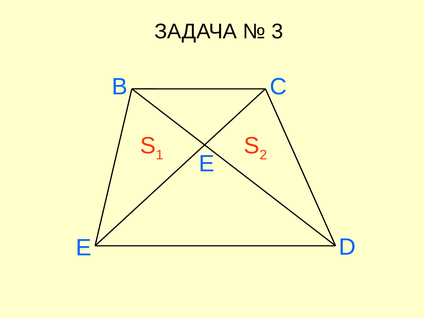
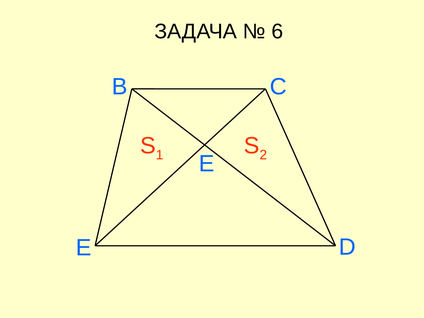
3: 3 -> 6
